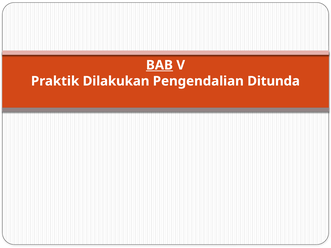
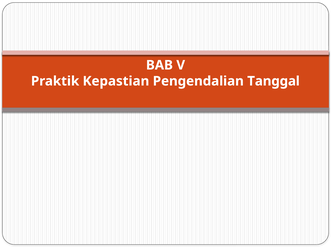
BAB underline: present -> none
Dilakukan: Dilakukan -> Kepastian
Ditunda: Ditunda -> Tanggal
